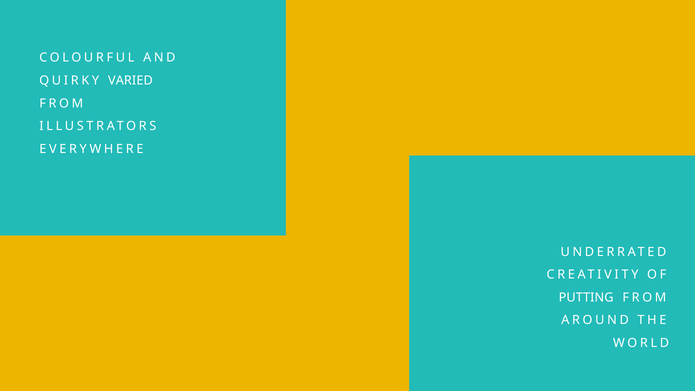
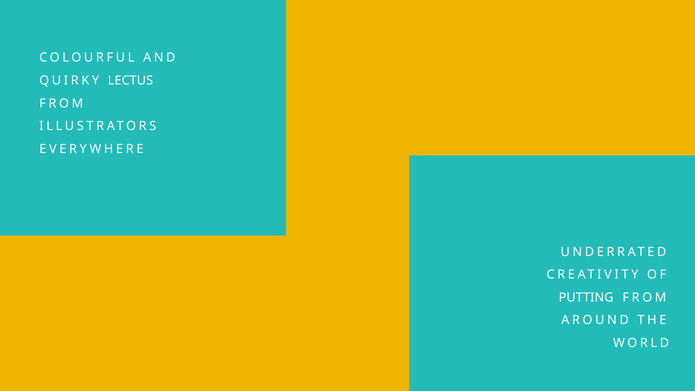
VARIED: VARIED -> LECTUS
